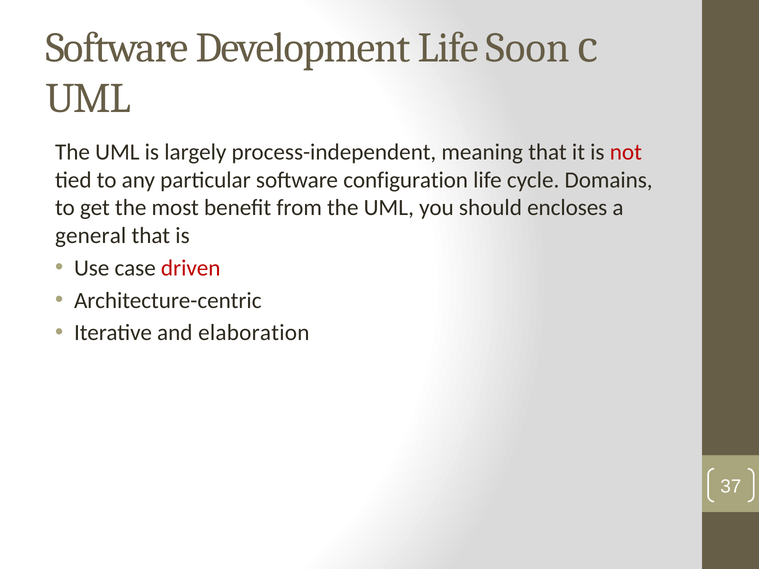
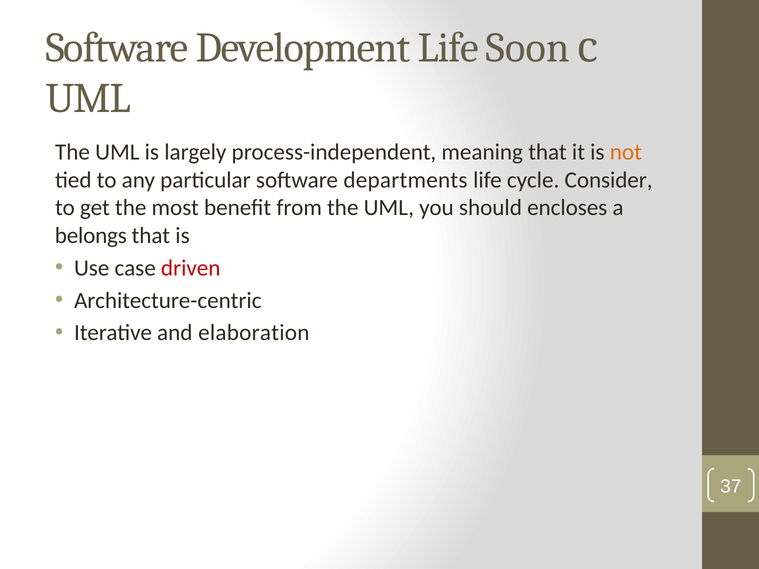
not colour: red -> orange
configuration: configuration -> departments
Domains: Domains -> Consider
general: general -> belongs
